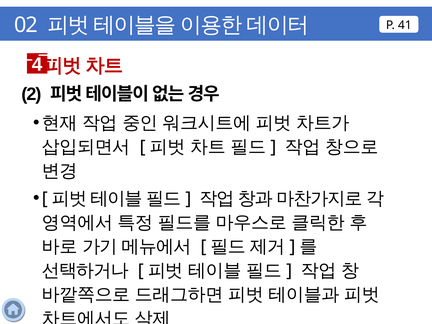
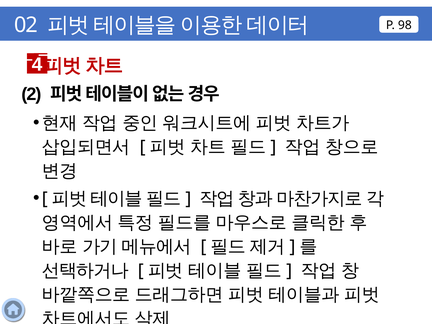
41: 41 -> 98
